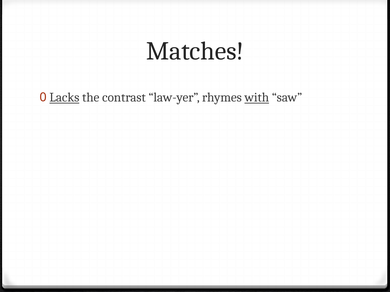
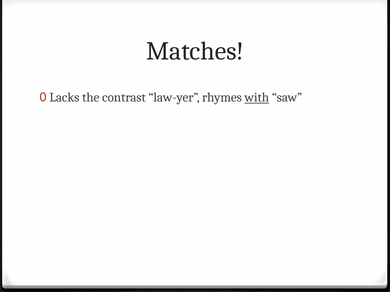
Lacks underline: present -> none
